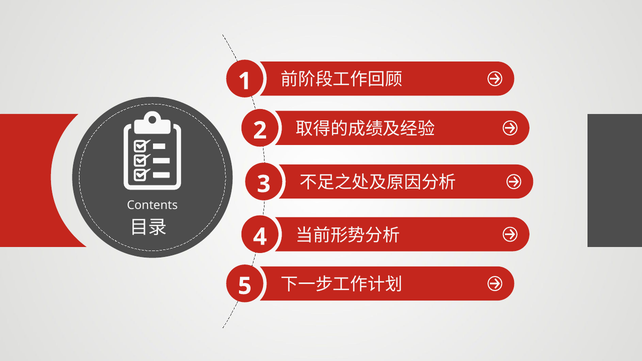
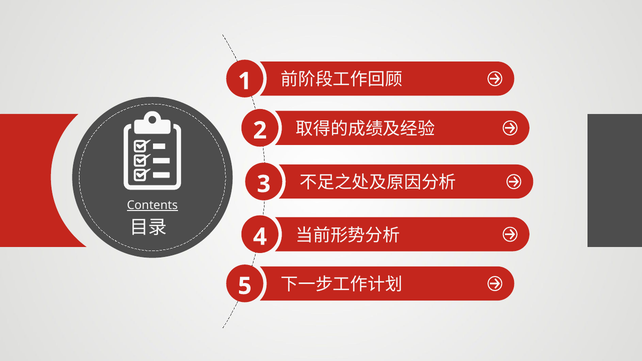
Contents underline: none -> present
